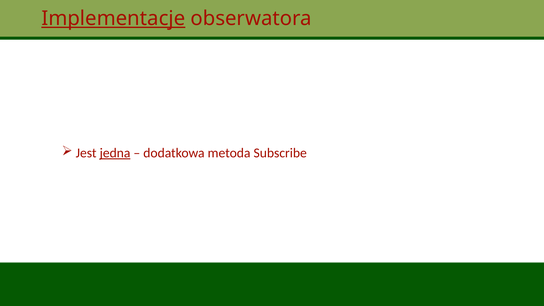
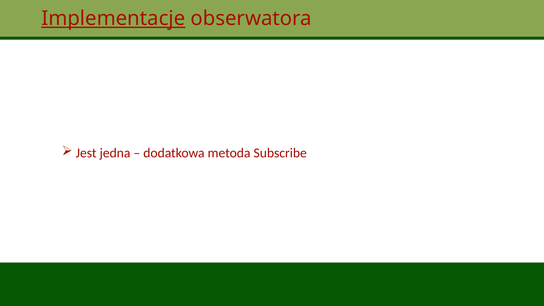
jedna underline: present -> none
